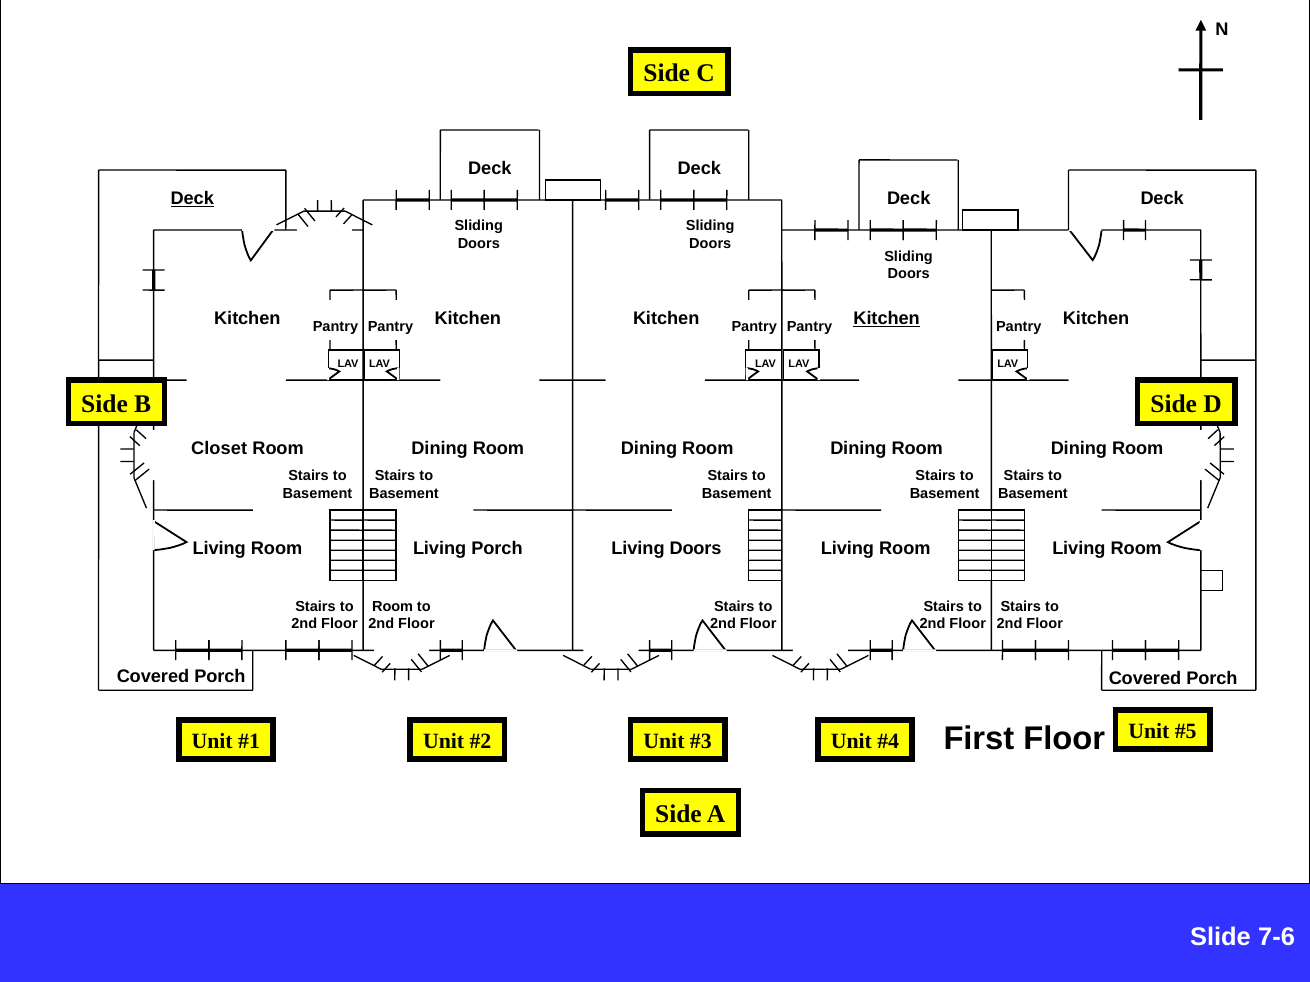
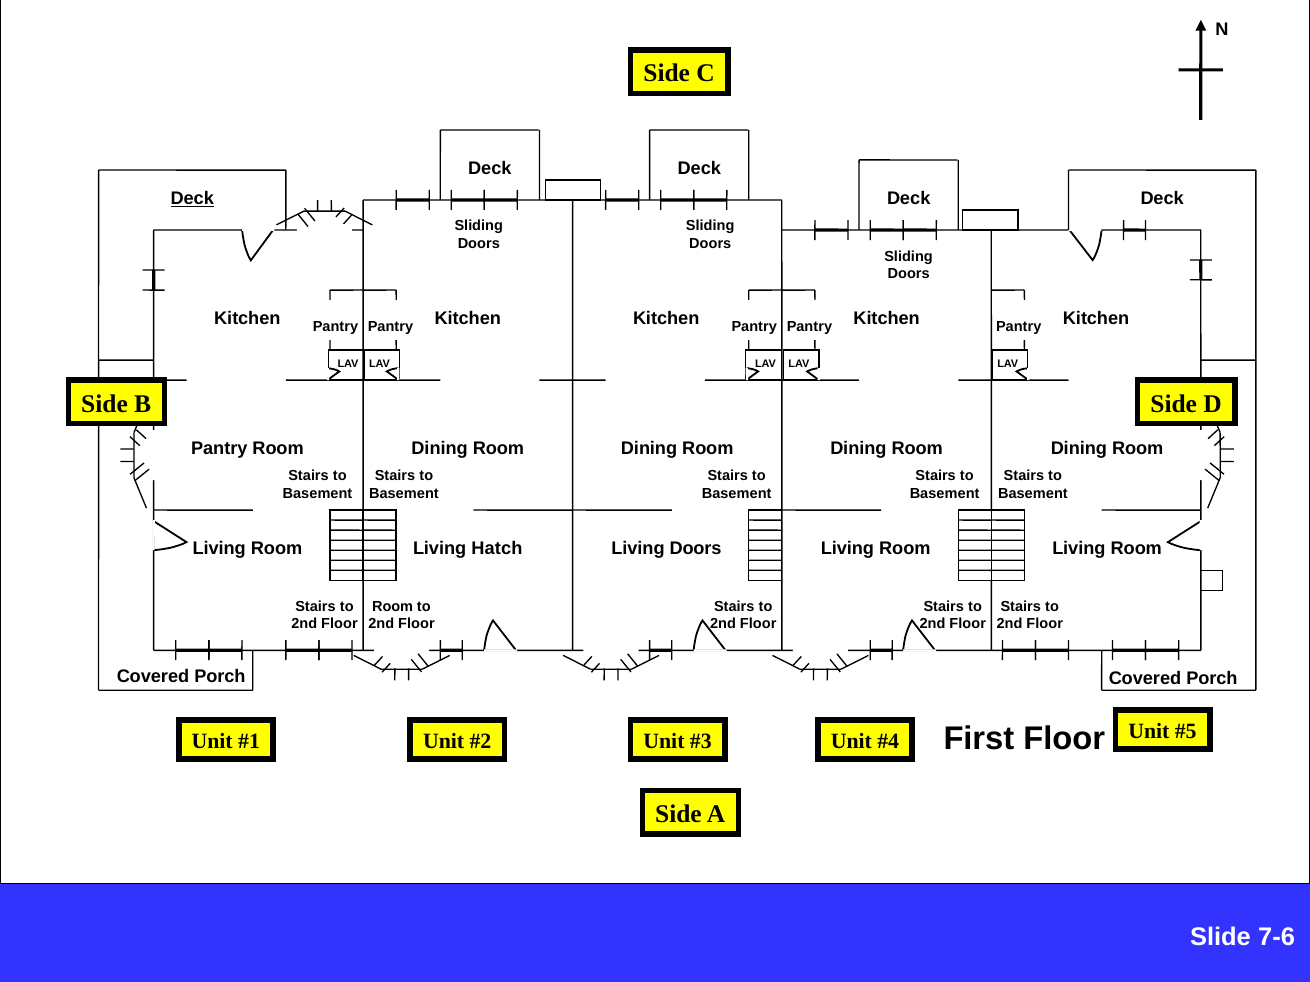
Kitchen at (887, 319) underline: present -> none
Closet at (219, 449): Closet -> Pantry
Living Porch: Porch -> Hatch
